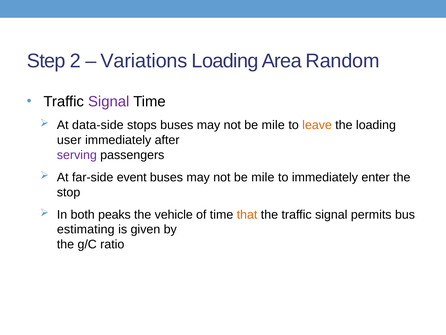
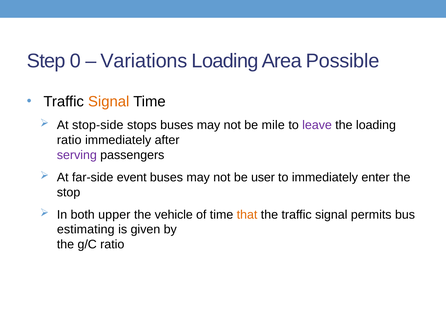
2: 2 -> 0
Random: Random -> Possible
Signal at (109, 101) colour: purple -> orange
data-side: data-side -> stop-side
leave colour: orange -> purple
user at (69, 140): user -> ratio
mile at (263, 177): mile -> user
peaks: peaks -> upper
